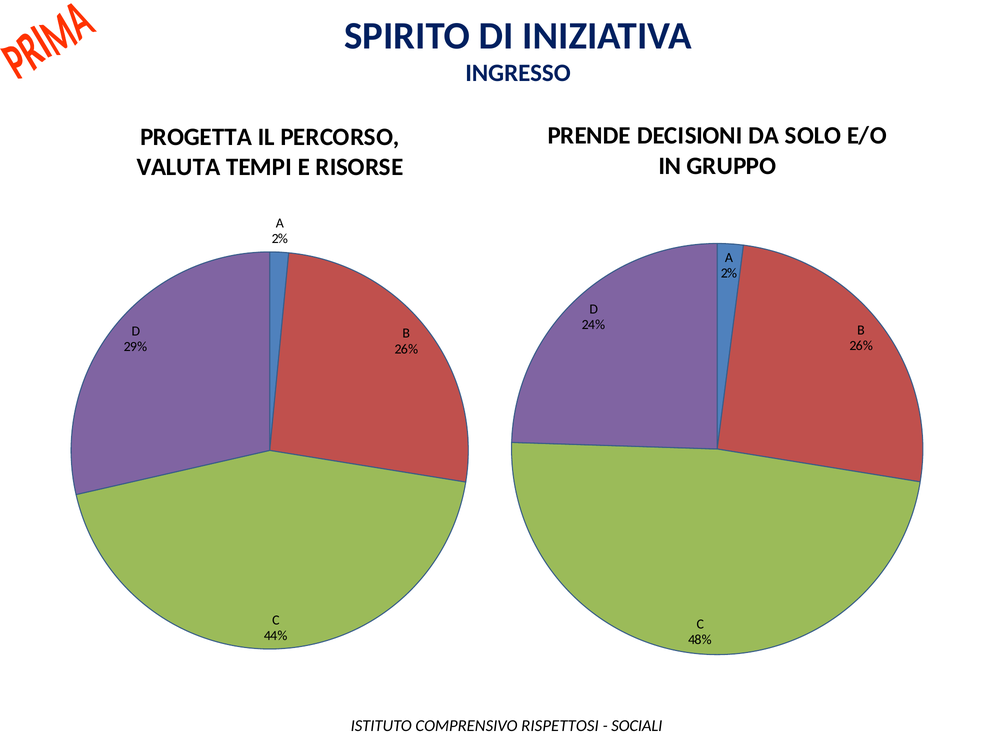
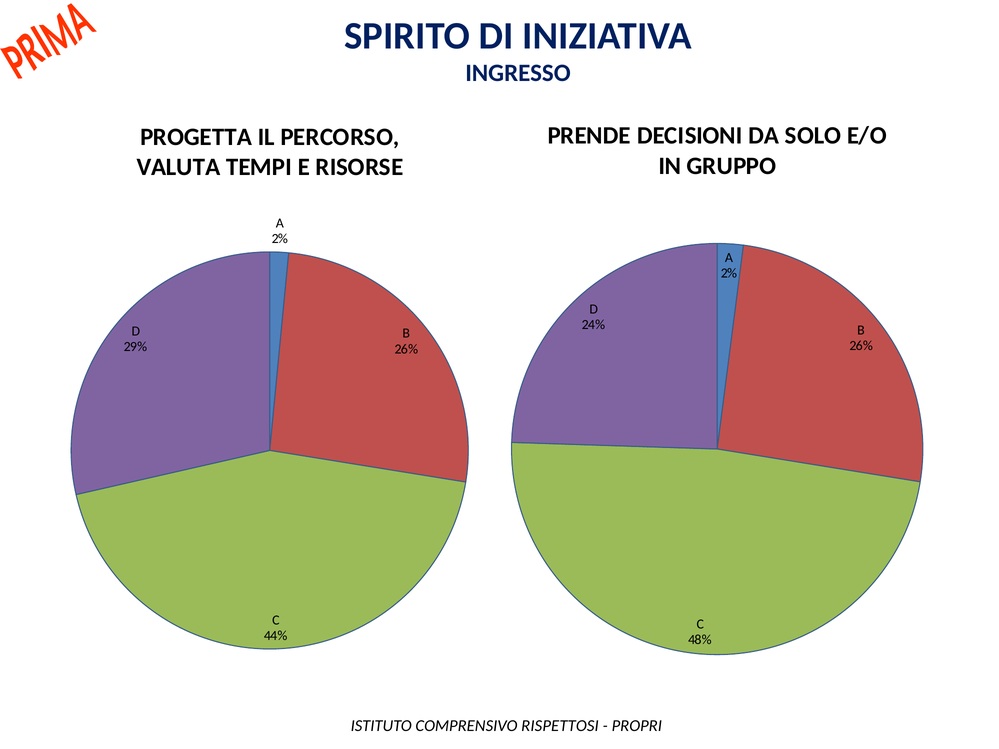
SOCIALI: SOCIALI -> PROPRI
